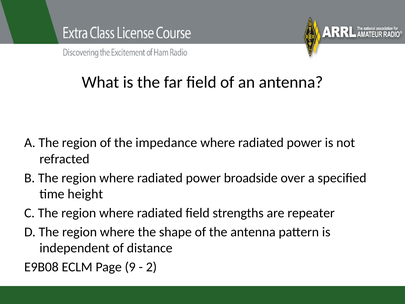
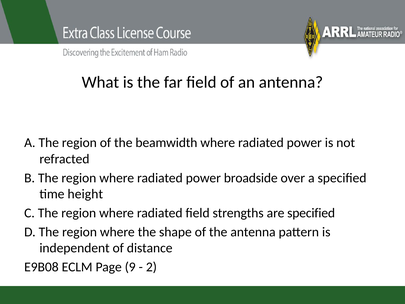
impedance: impedance -> beamwidth
are repeater: repeater -> specified
